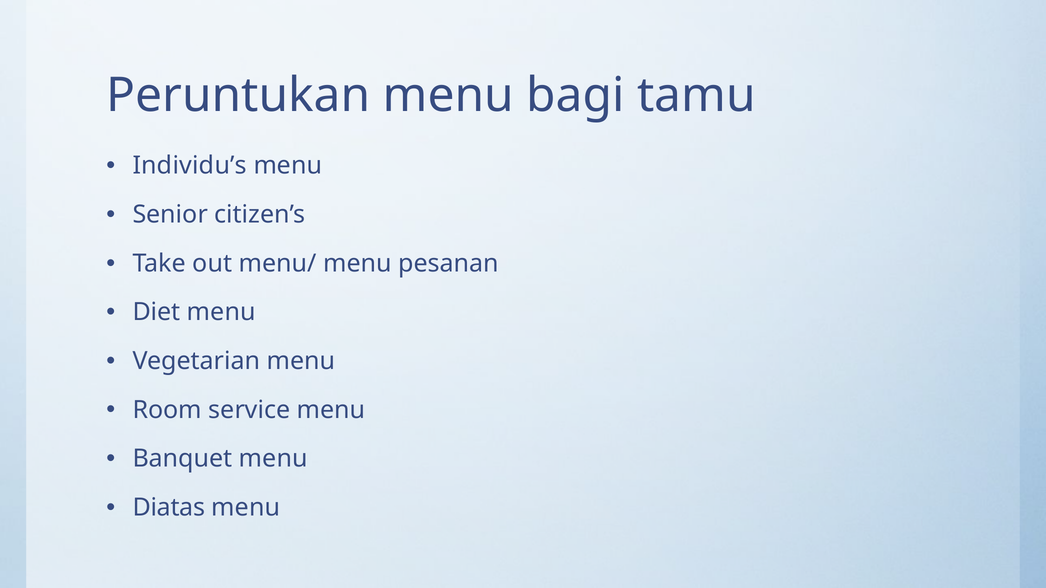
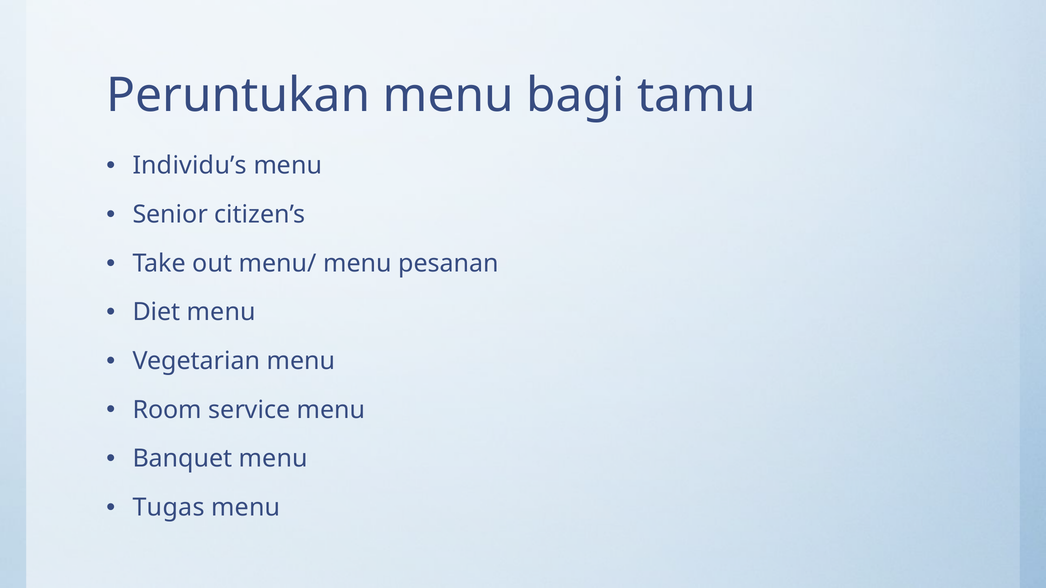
Diatas: Diatas -> Tugas
